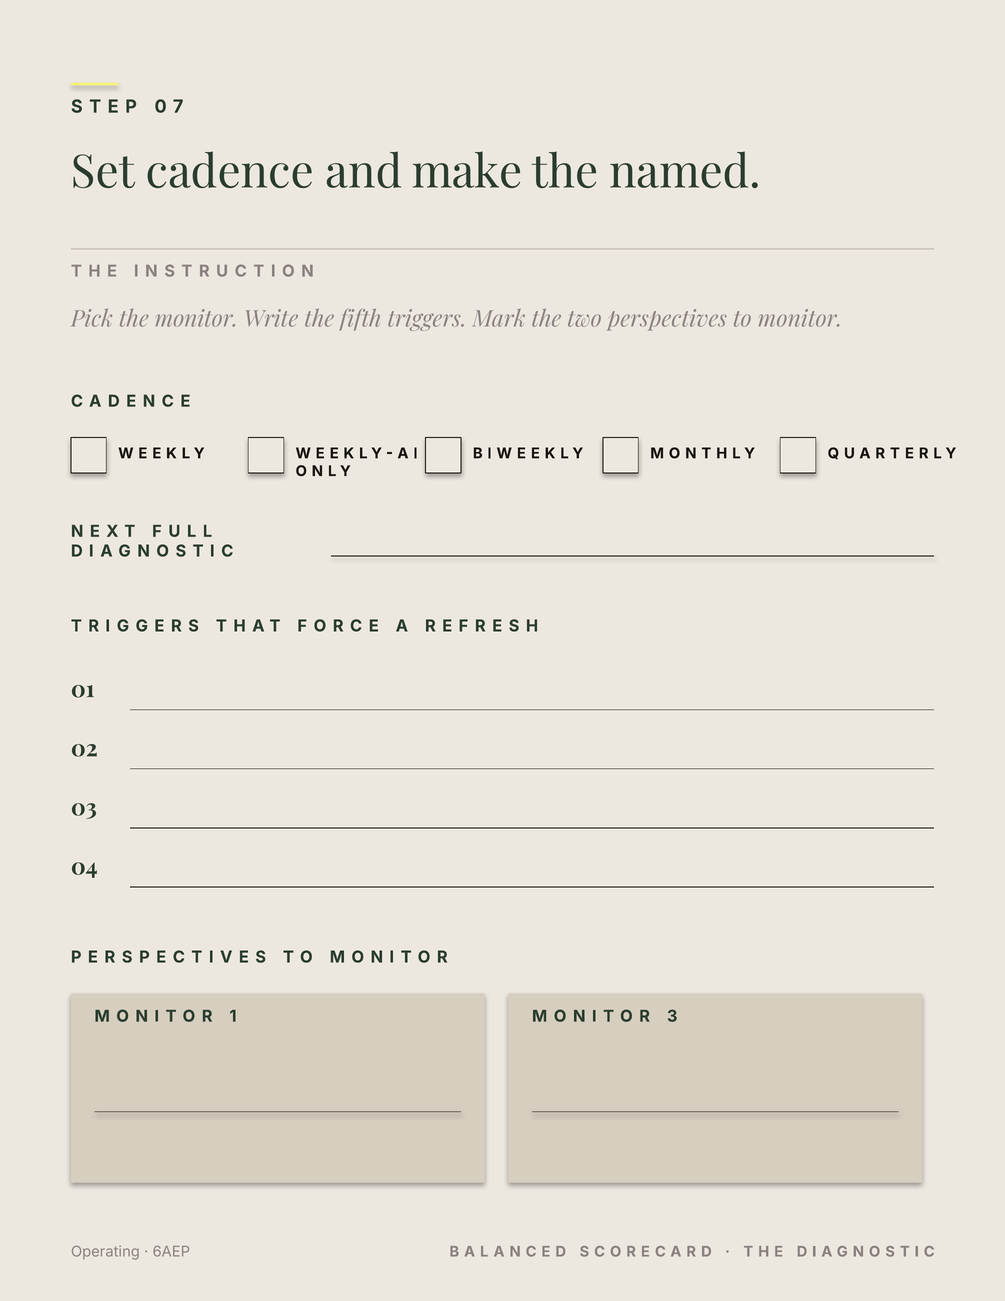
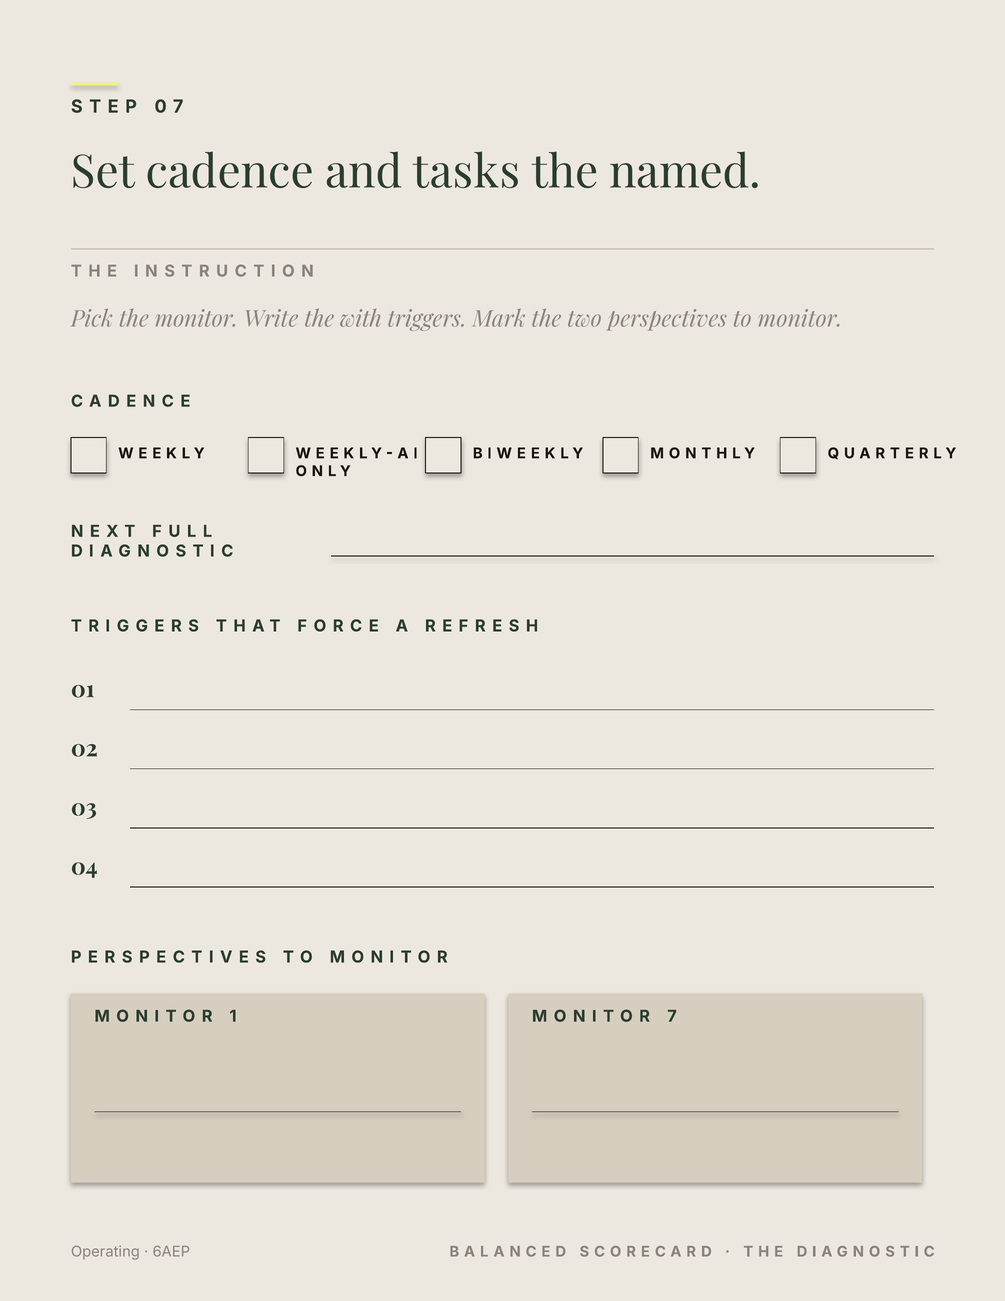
make: make -> tasks
fifth: fifth -> with
3 at (672, 1016): 3 -> 7
